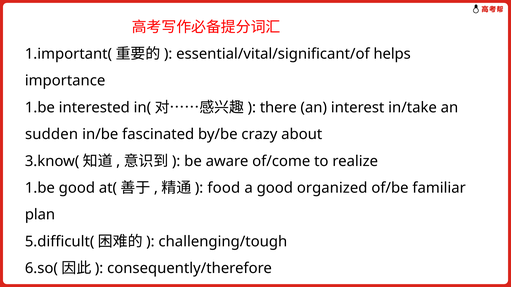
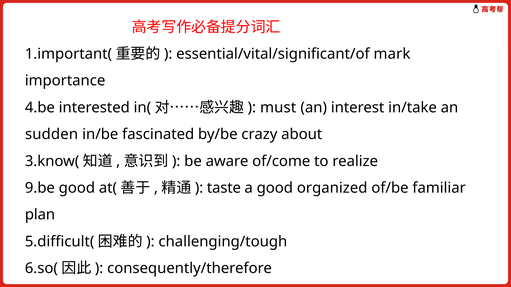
helps: helps -> mark
1.be at (40, 108): 1.be -> 4.be
there: there -> must
1.be at (40, 188): 1.be -> 9.be
food: food -> taste
